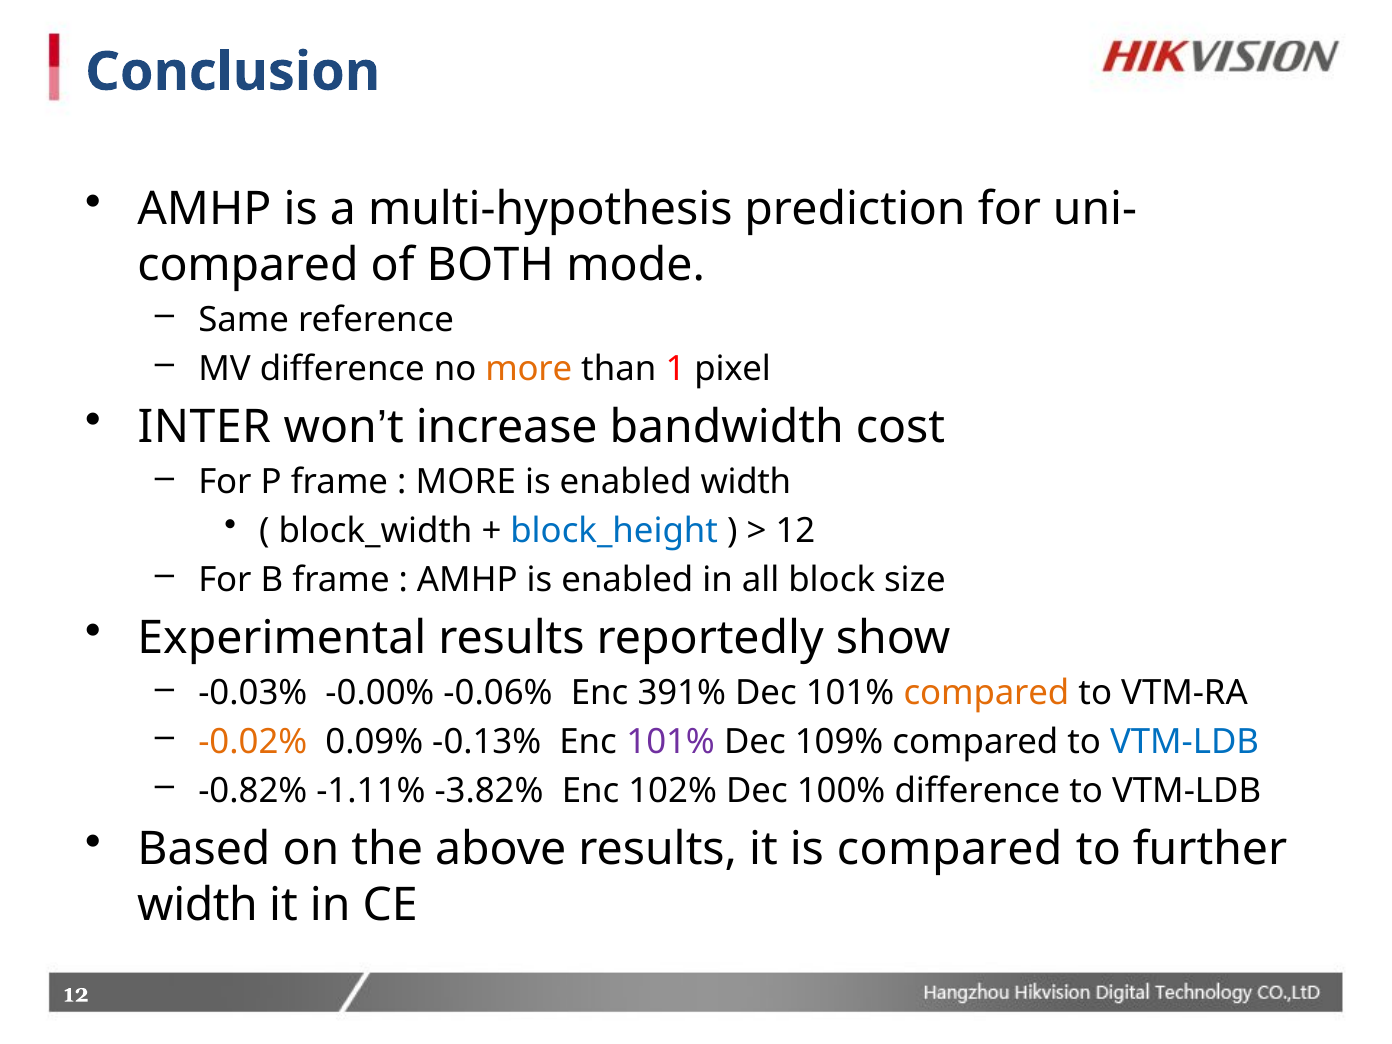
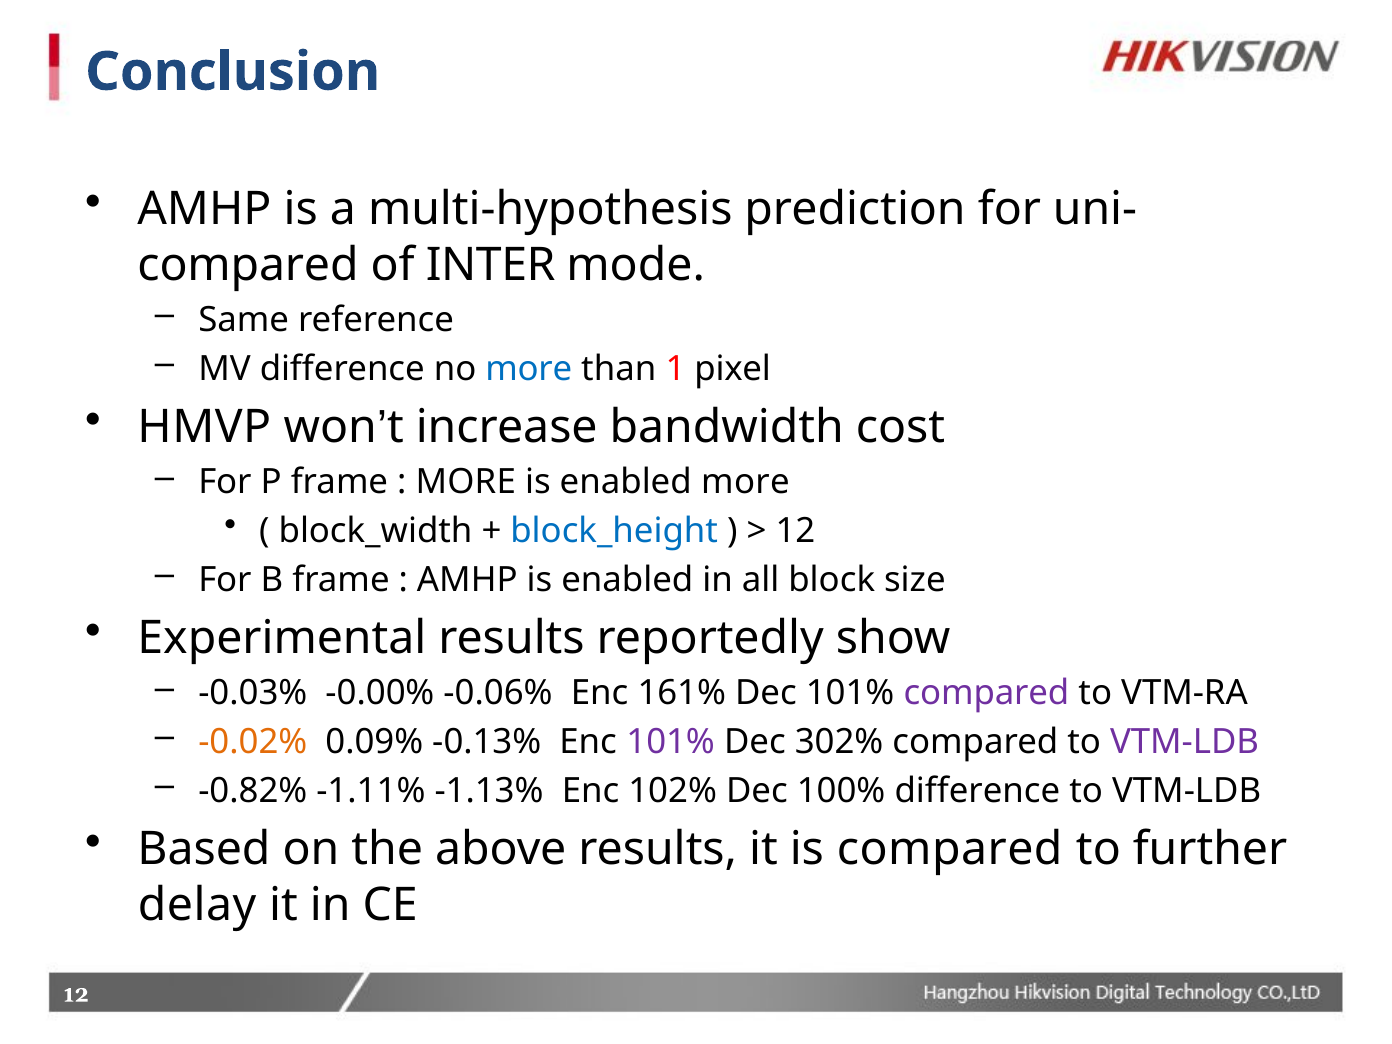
BOTH: BOTH -> INTER
more at (529, 369) colour: orange -> blue
INTER: INTER -> HMVP
enabled width: width -> more
391%: 391% -> 161%
compared at (986, 693) colour: orange -> purple
109%: 109% -> 302%
VTM-LDB at (1185, 742) colour: blue -> purple
-3.82%: -3.82% -> -1.13%
width at (198, 905): width -> delay
